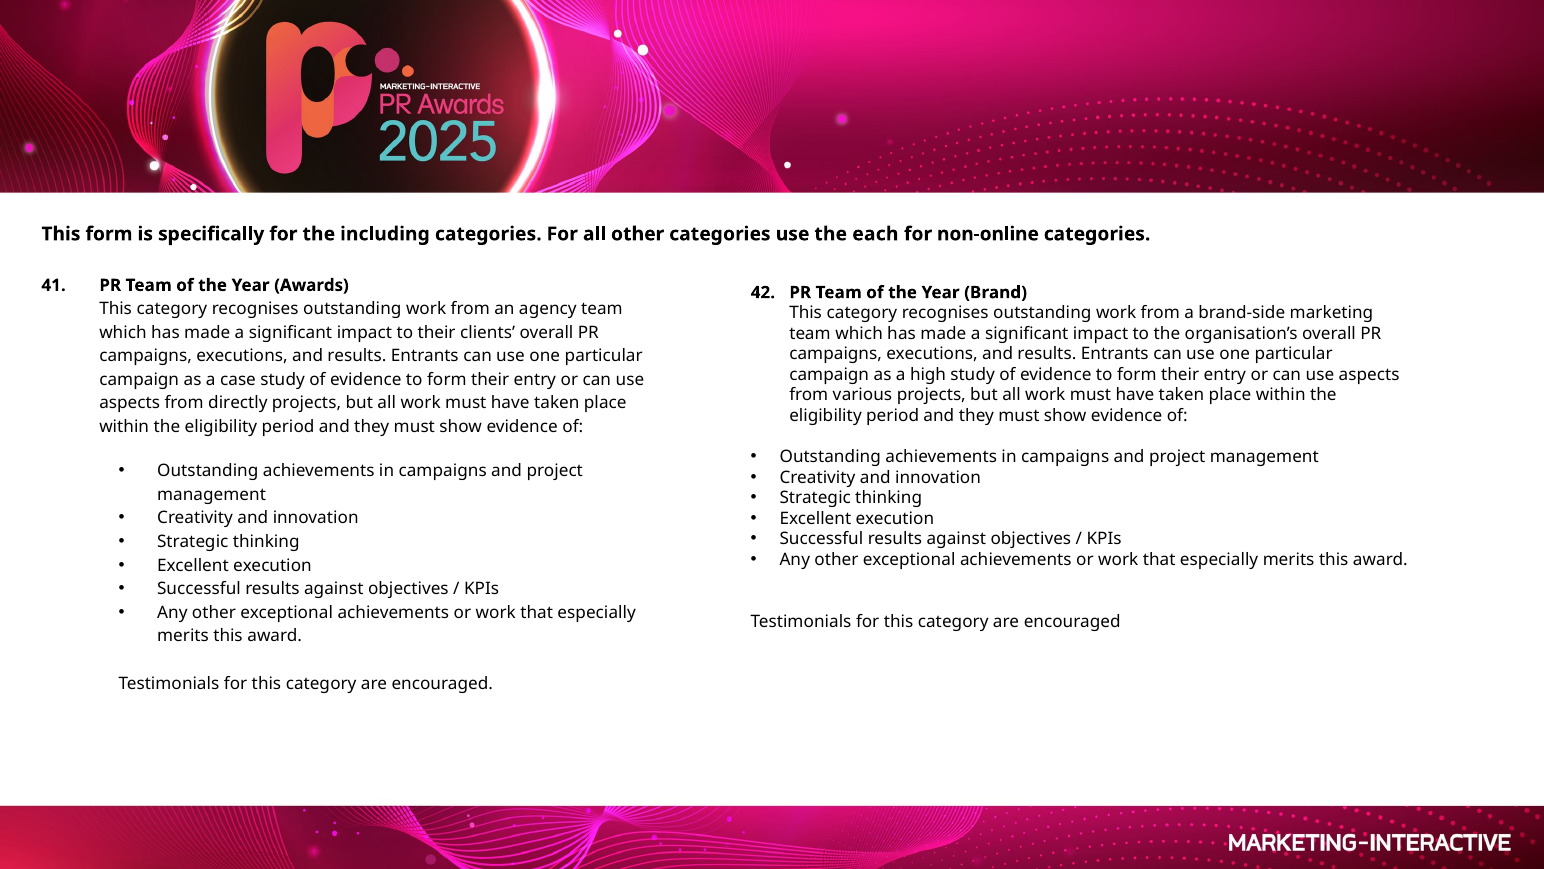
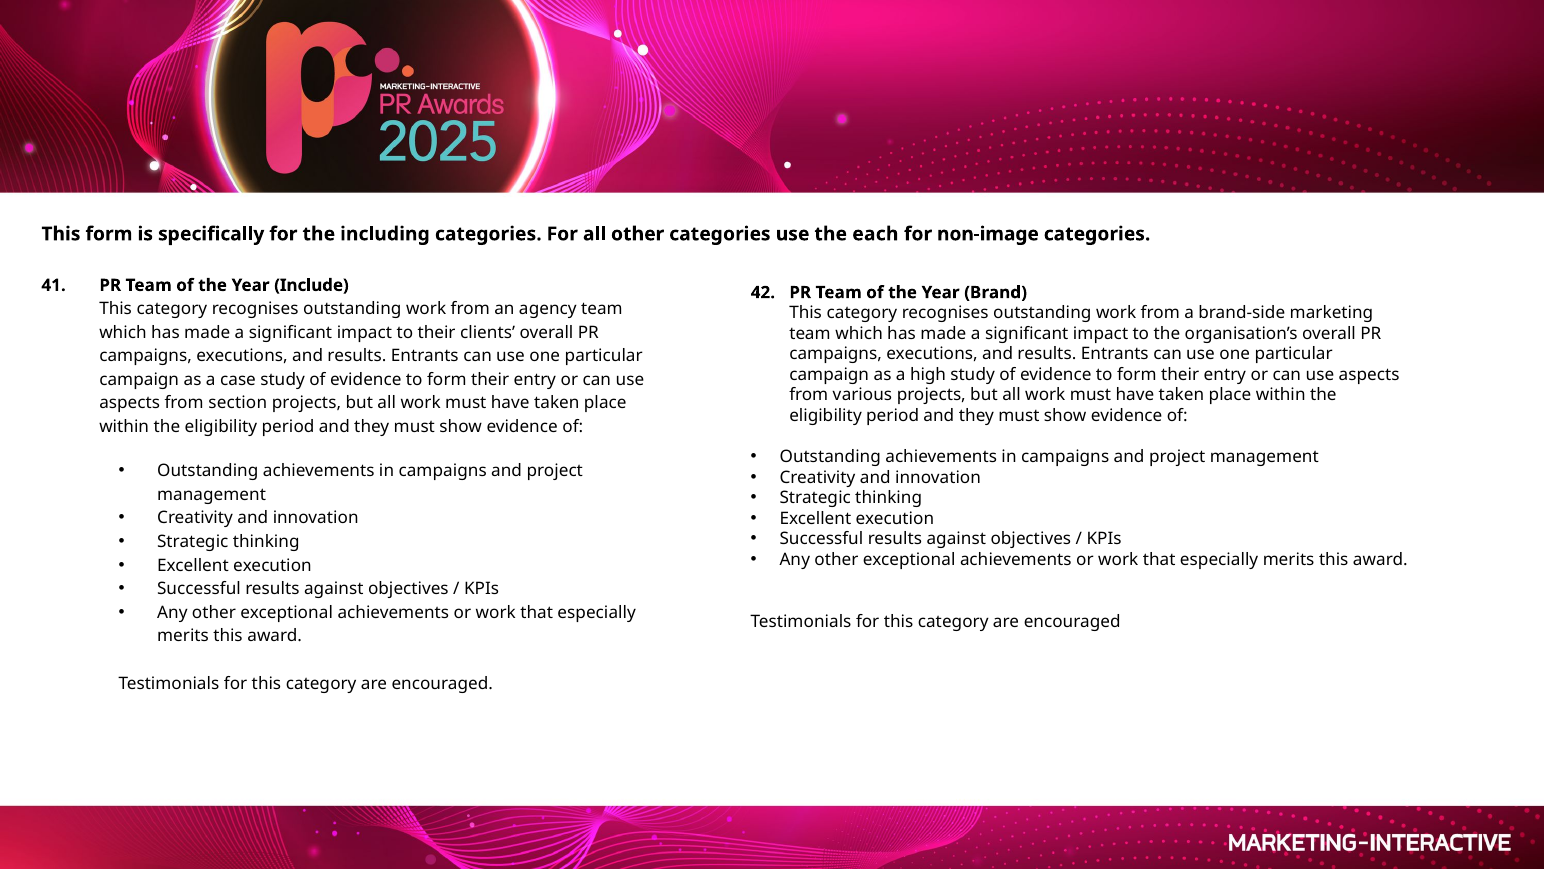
non-online: non-online -> non-image
Awards: Awards -> Include
directly: directly -> section
